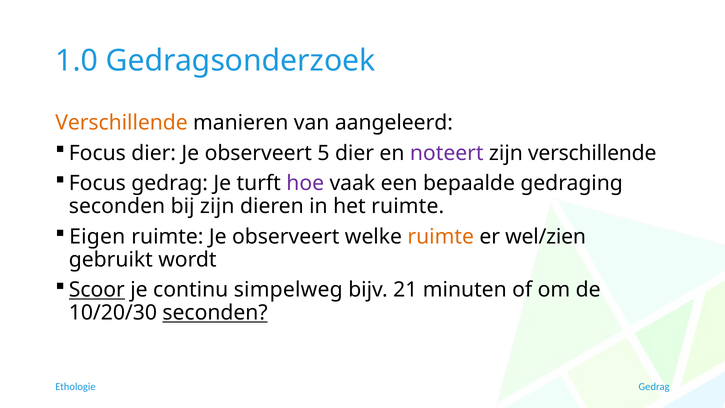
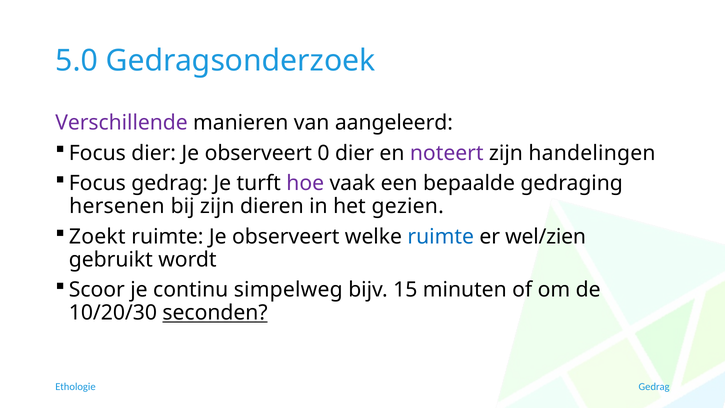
1.0: 1.0 -> 5.0
Verschillende at (121, 123) colour: orange -> purple
5: 5 -> 0
zijn verschillende: verschillende -> handelingen
seconden at (117, 206): seconden -> hersenen
het ruimte: ruimte -> gezien
Eigen: Eigen -> Zoekt
ruimte at (441, 237) colour: orange -> blue
Scoor underline: present -> none
21: 21 -> 15
